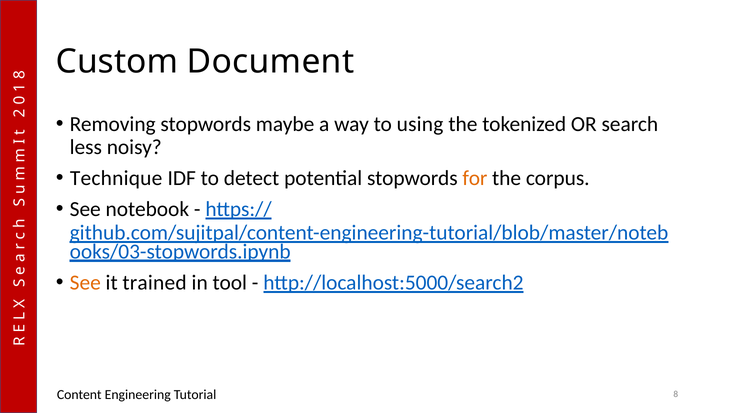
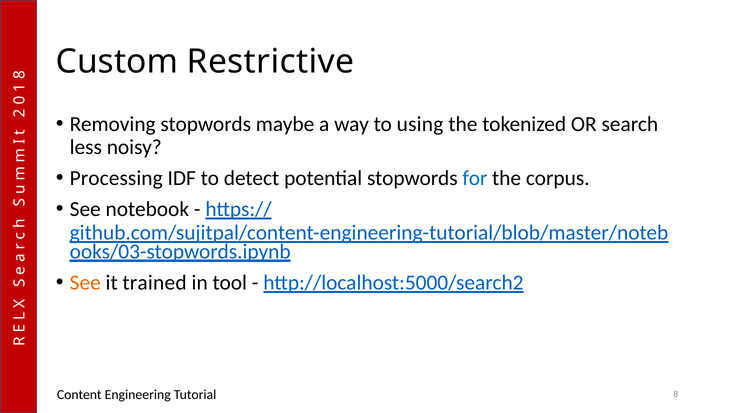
Document: Document -> Restrictive
Technique: Technique -> Processing
for colour: orange -> blue
